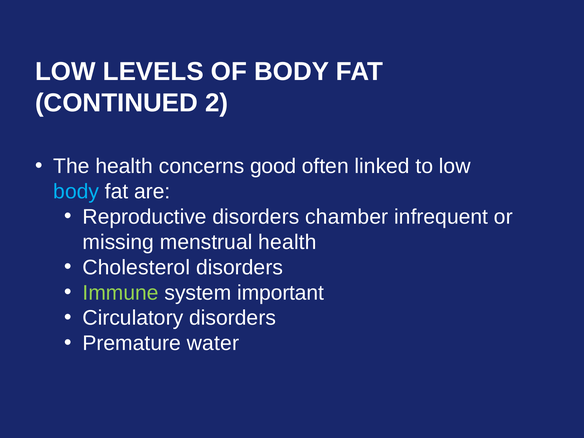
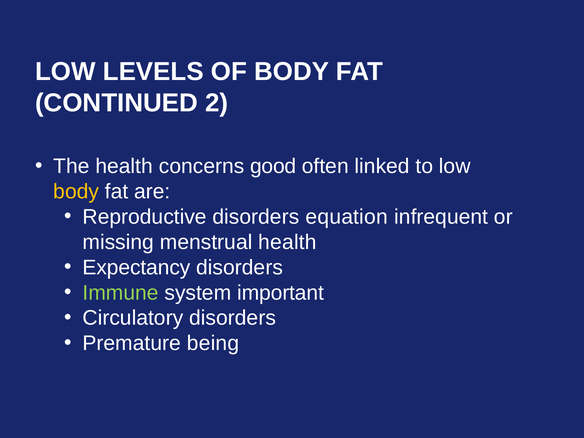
body at (76, 192) colour: light blue -> yellow
chamber: chamber -> equation
Cholesterol: Cholesterol -> Expectancy
water: water -> being
